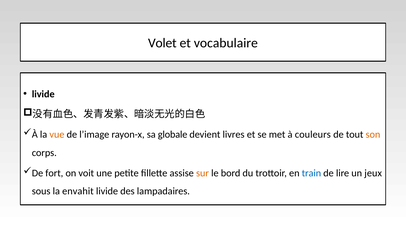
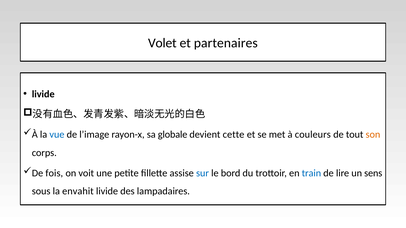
vocabulaire: vocabulaire -> partenaires
vue colour: orange -> blue
livres: livres -> cette
fort: fort -> fois
sur colour: orange -> blue
jeux: jeux -> sens
